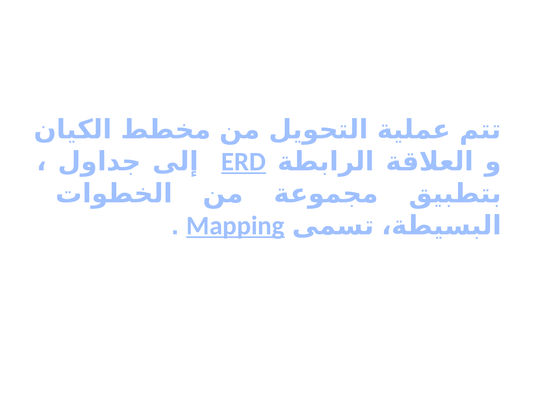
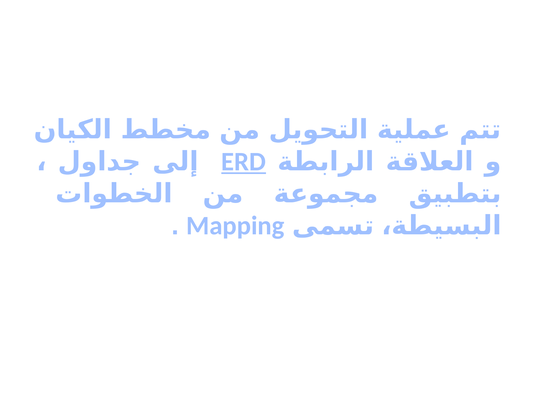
Mapping underline: present -> none
